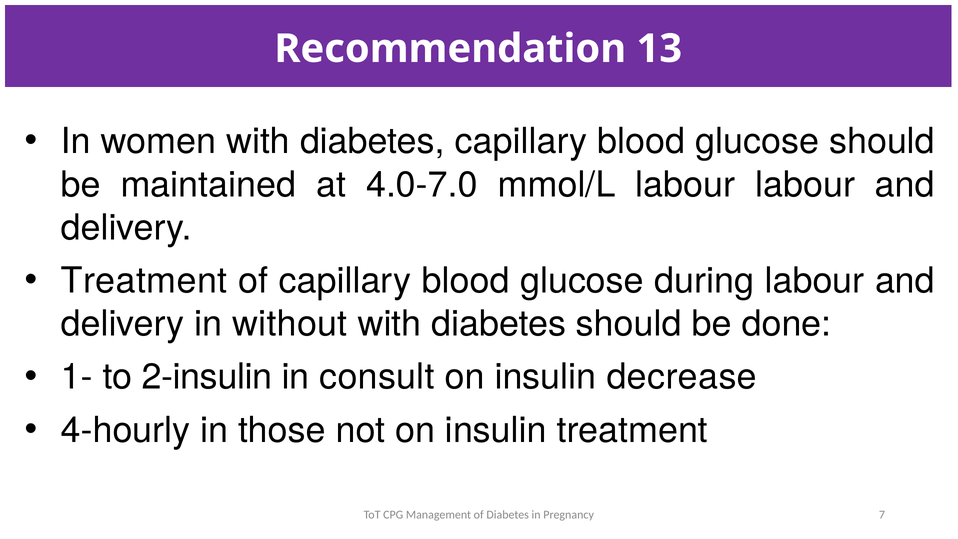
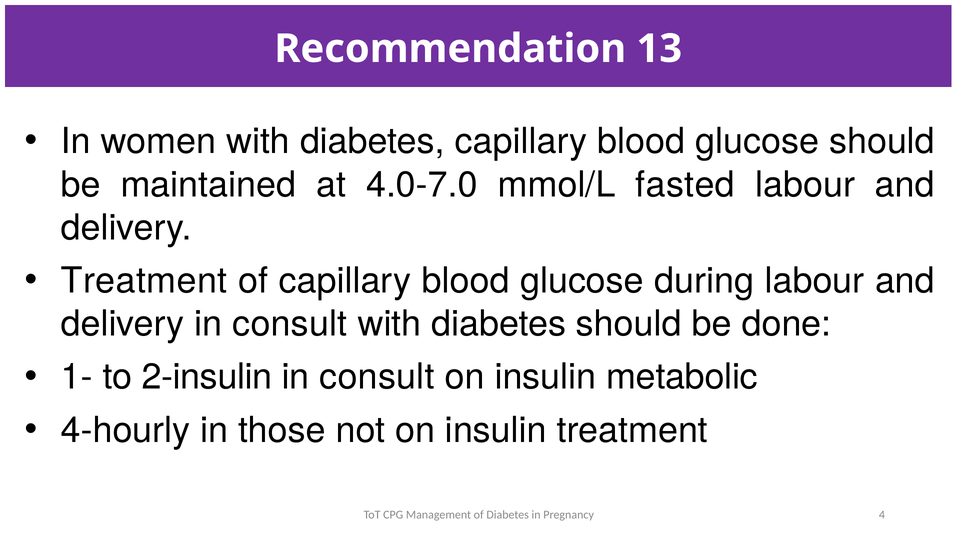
mmol/L labour: labour -> fasted
delivery in without: without -> consult
decrease: decrease -> metabolic
7: 7 -> 4
